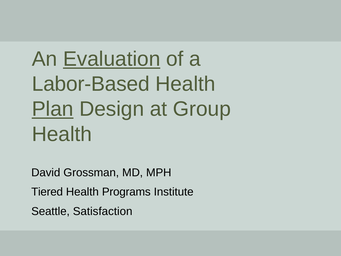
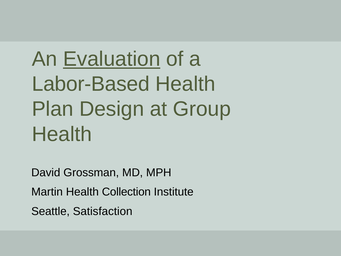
Plan underline: present -> none
Tiered: Tiered -> Martin
Programs: Programs -> Collection
